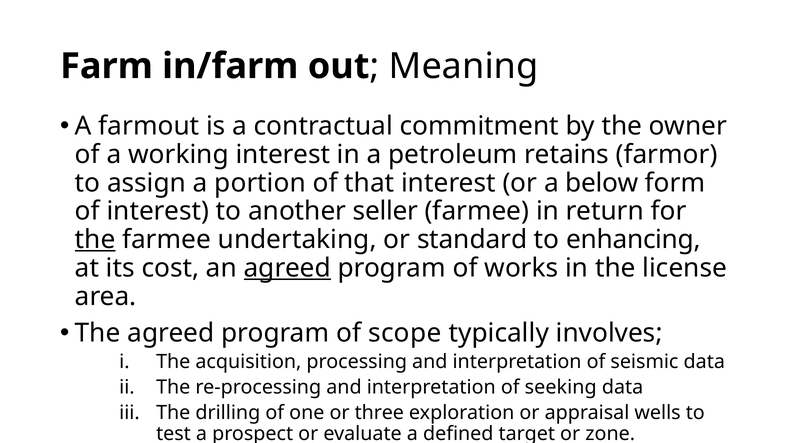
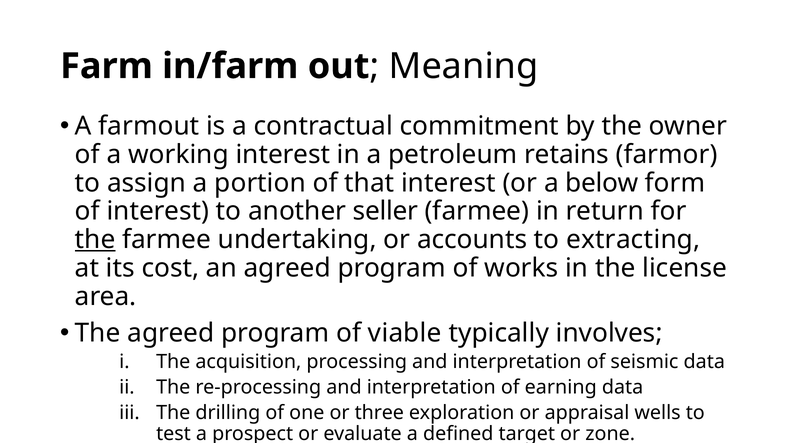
standard: standard -> accounts
enhancing: enhancing -> extracting
agreed at (287, 268) underline: present -> none
scope: scope -> viable
seeking: seeking -> earning
